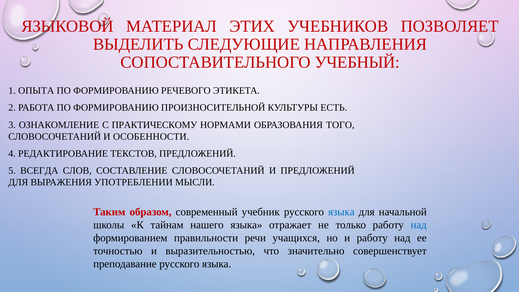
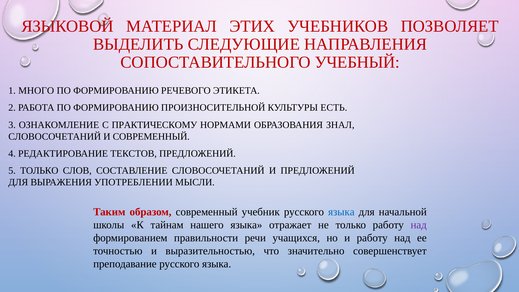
ОПЫТА: ОПЫТА -> МНОГО
ТОГО: ТОГО -> ЗНАЛ
И ОСОБЕННОСТИ: ОСОБЕННОСТИ -> СОВРЕМЕННЫЙ
5 ВСЕГДА: ВСЕГДА -> ТОЛЬКО
над at (419, 225) colour: blue -> purple
